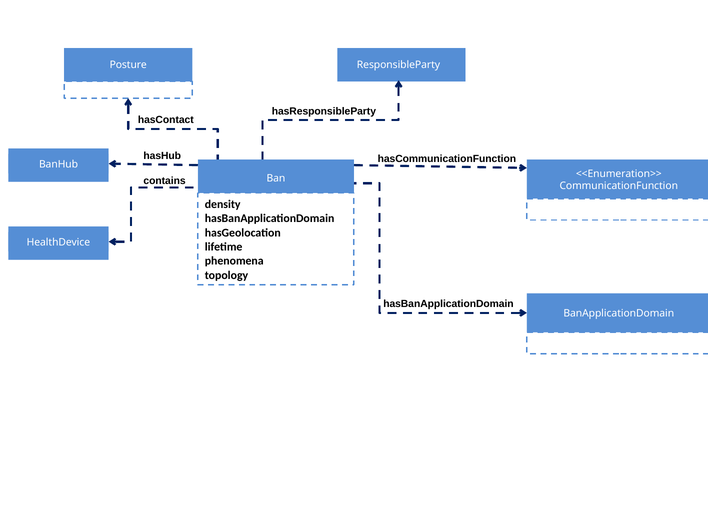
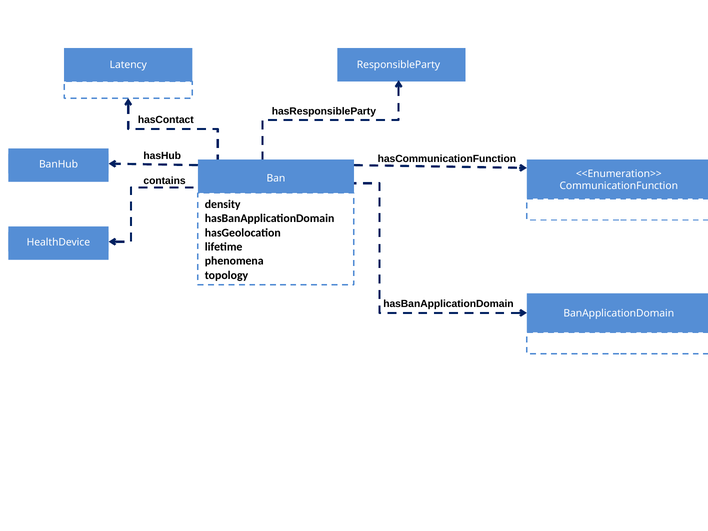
Posture: Posture -> Latency
